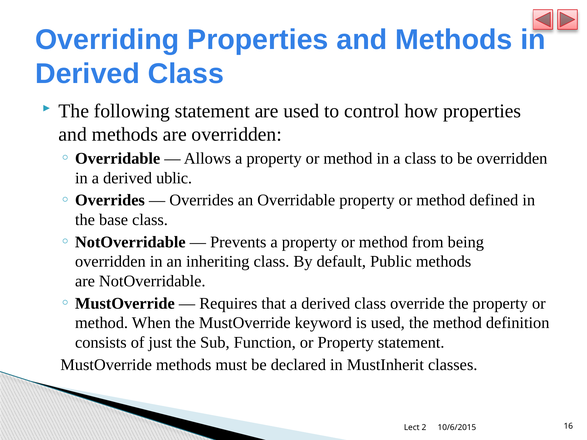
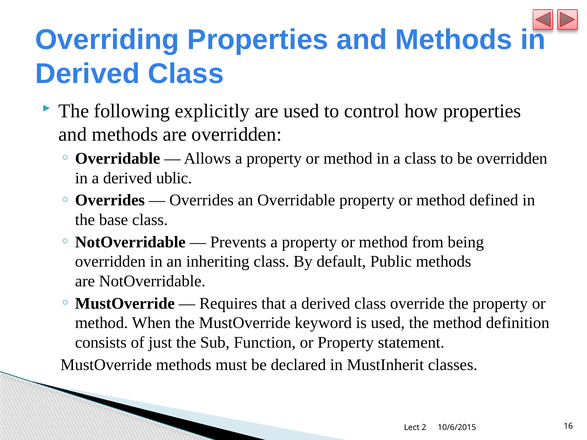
following statement: statement -> explicitly
